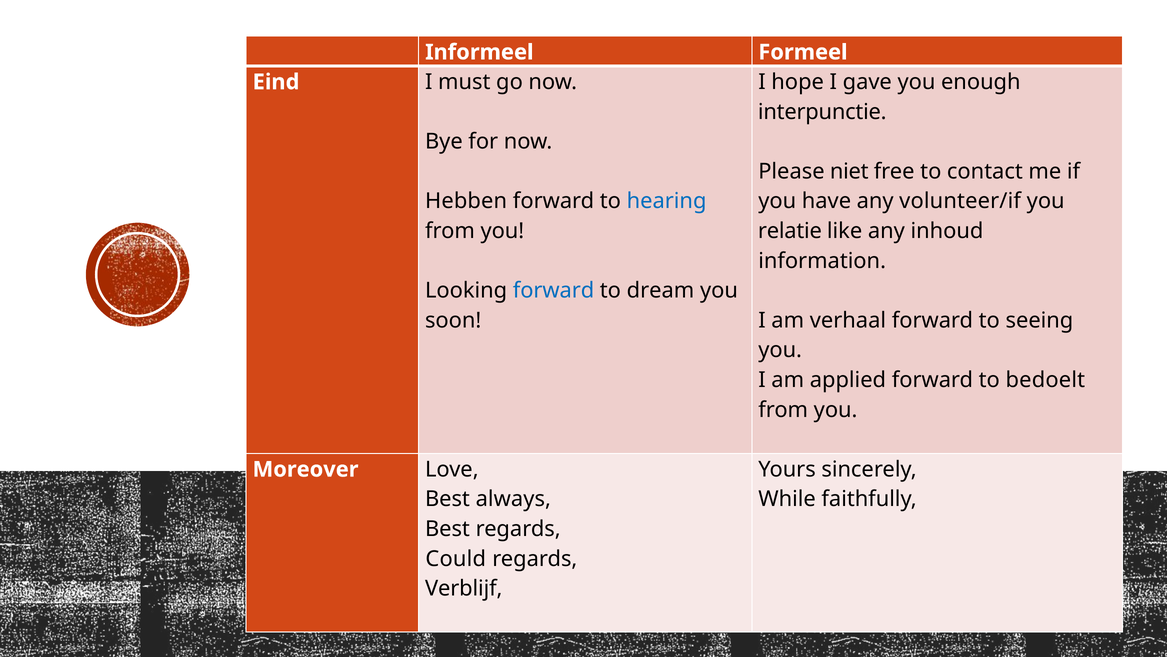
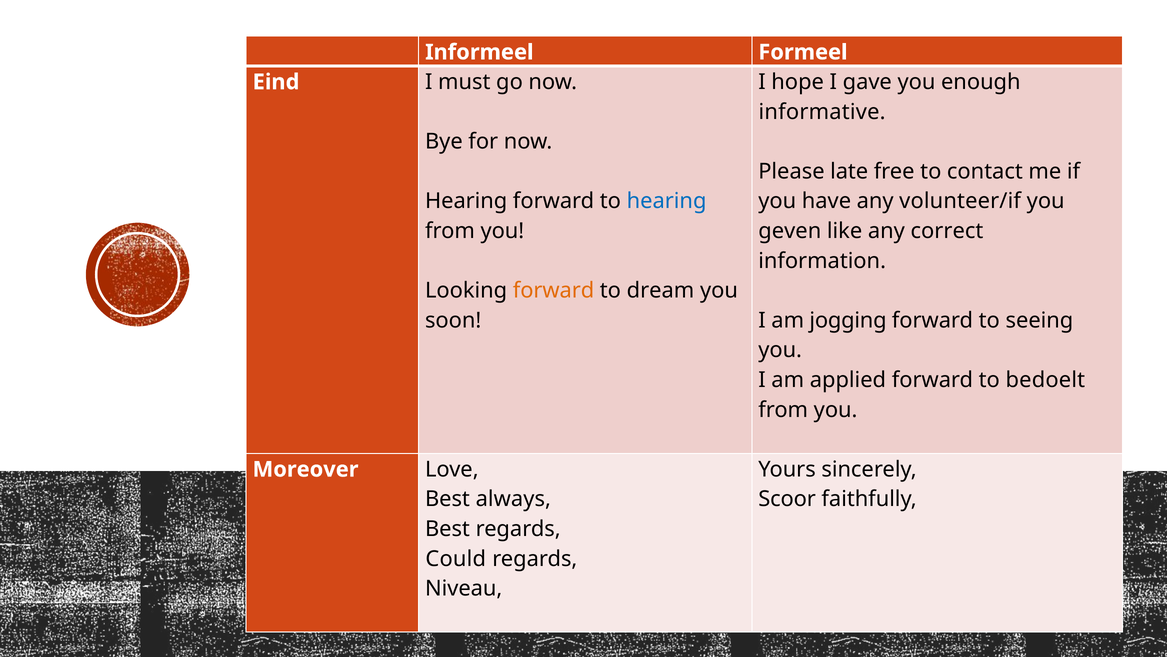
interpunctie: interpunctie -> informative
niet: niet -> late
Hebben at (466, 201): Hebben -> Hearing
relatie: relatie -> geven
inhoud: inhoud -> correct
forward at (554, 290) colour: blue -> orange
verhaal: verhaal -> jogging
While: While -> Scoor
Verblijf: Verblijf -> Niveau
